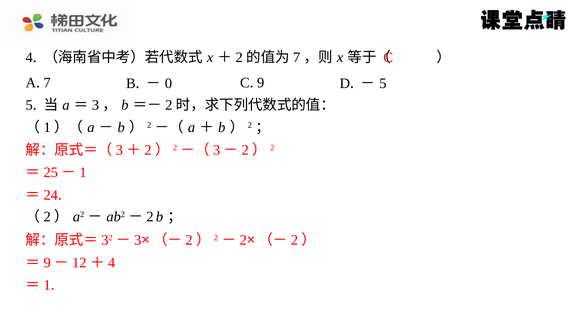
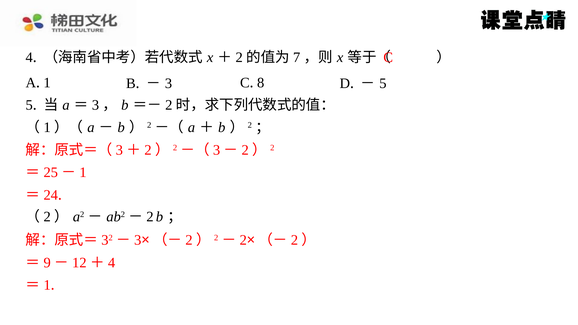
7: 7 -> 1
0: 0 -> 3
9: 9 -> 8
